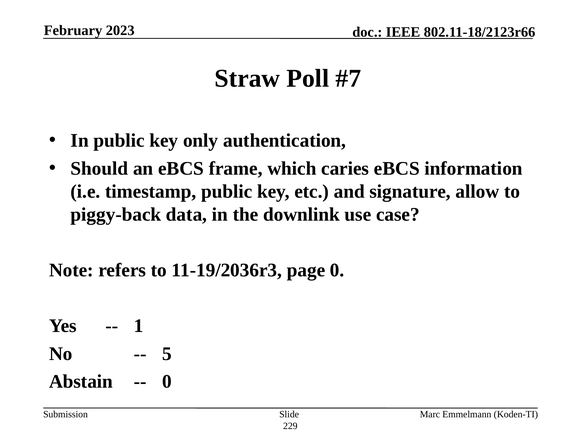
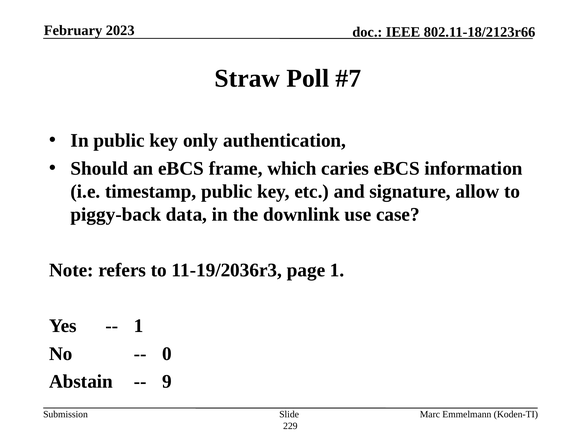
page 0: 0 -> 1
5: 5 -> 0
0 at (167, 382): 0 -> 9
